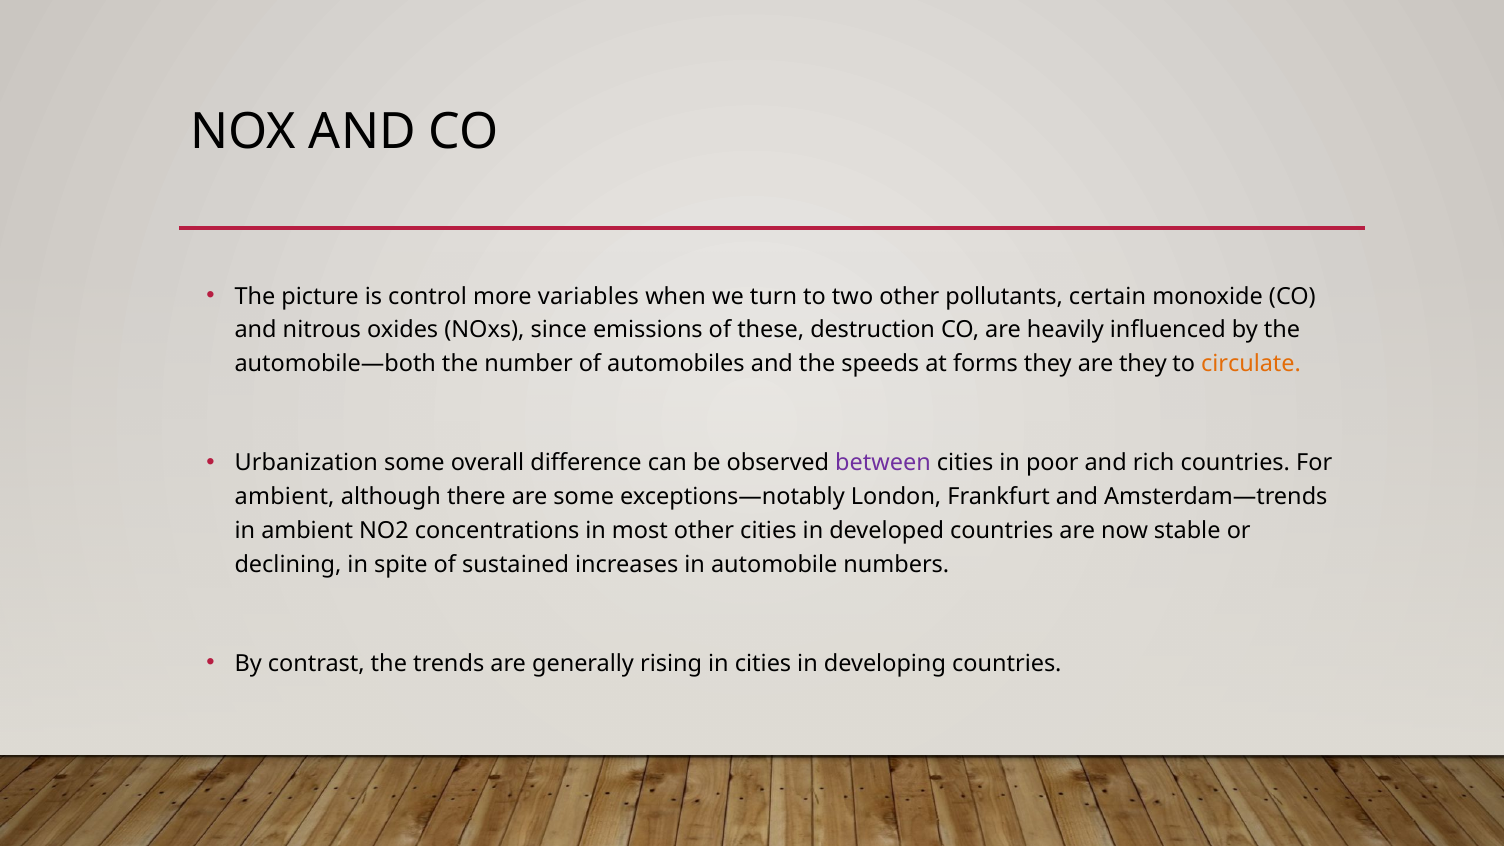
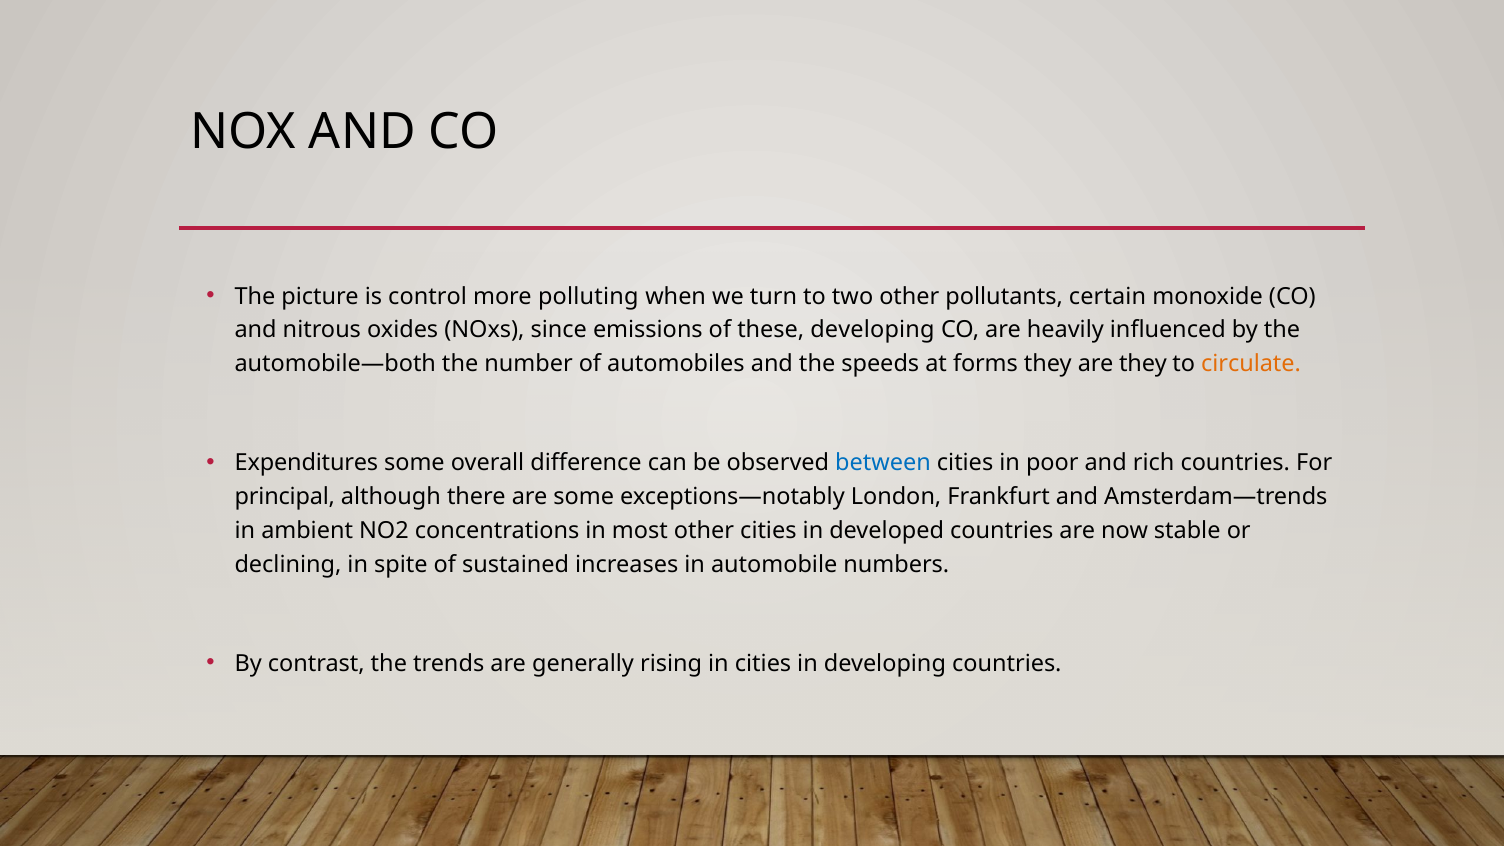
variables: variables -> polluting
these destruction: destruction -> developing
Urbanization: Urbanization -> Expenditures
between colour: purple -> blue
ambient at (285, 497): ambient -> principal
